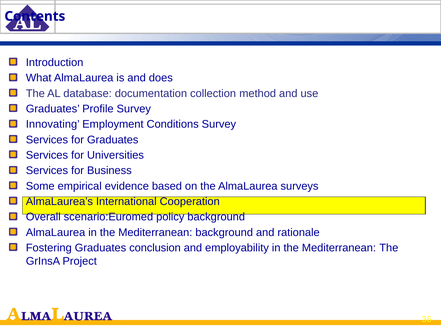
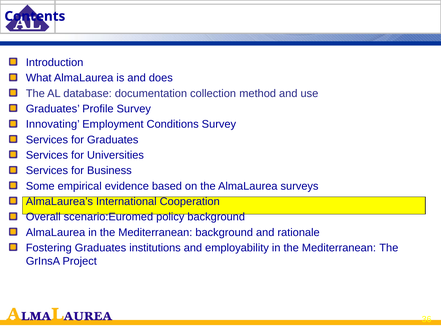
conclusion: conclusion -> institutions
